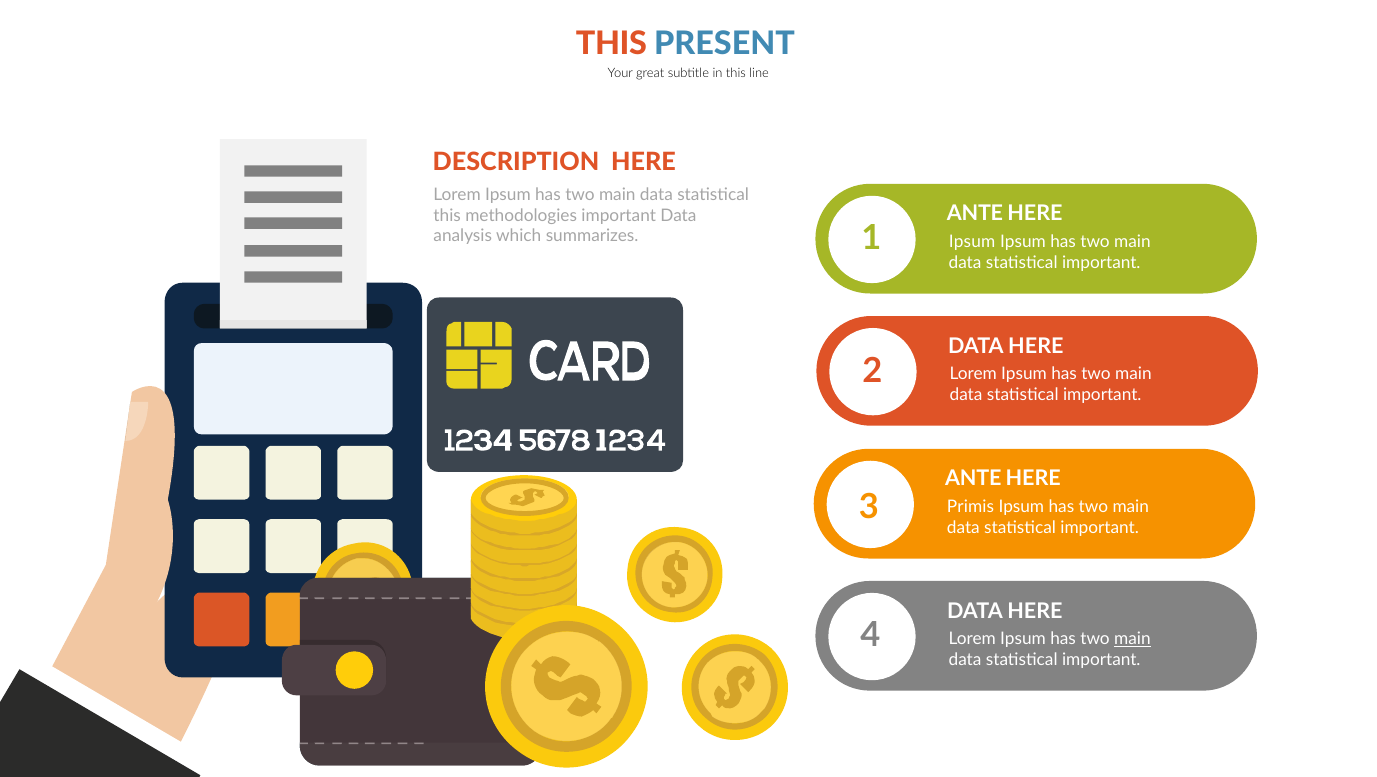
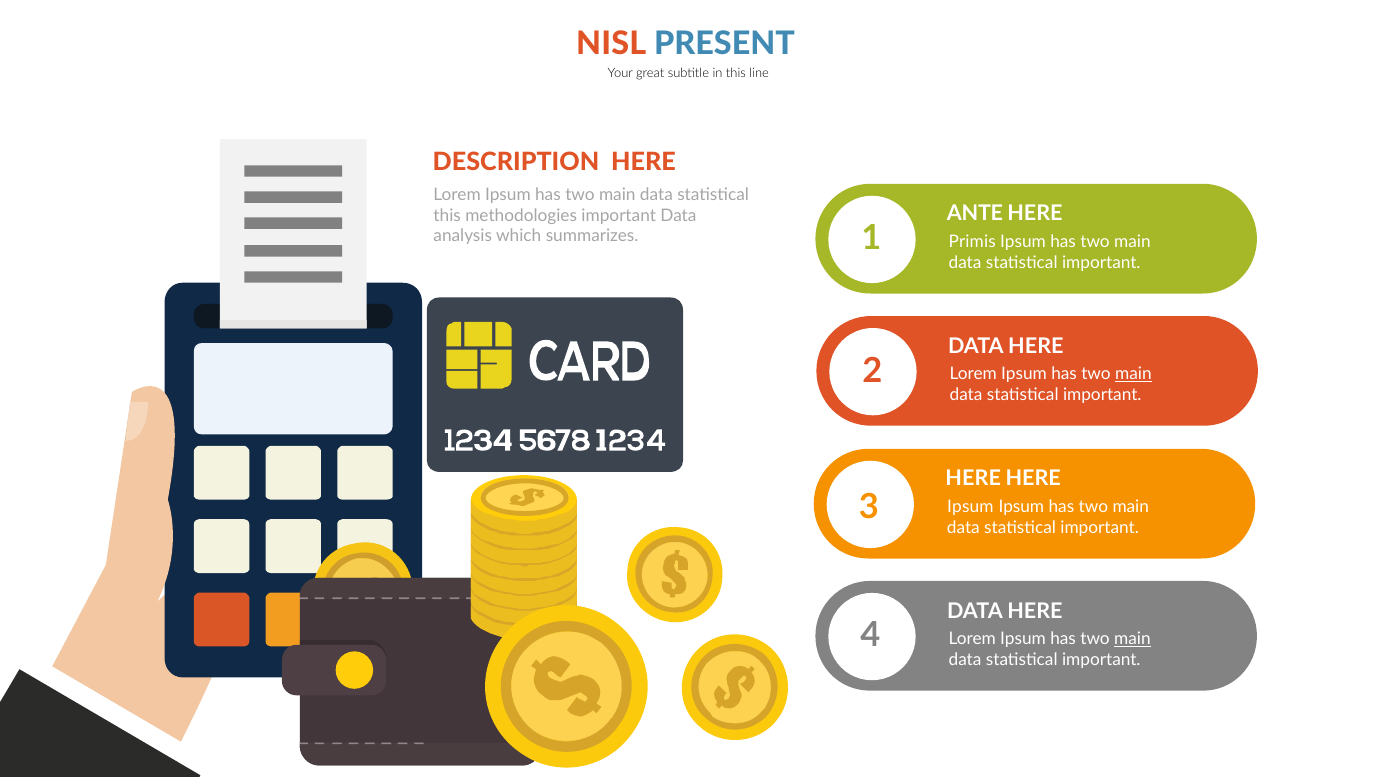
THIS at (611, 44): THIS -> NISL
Ipsum at (972, 242): Ipsum -> Primis
main at (1133, 374) underline: none -> present
ANTE at (973, 478): ANTE -> HERE
Primis at (970, 506): Primis -> Ipsum
